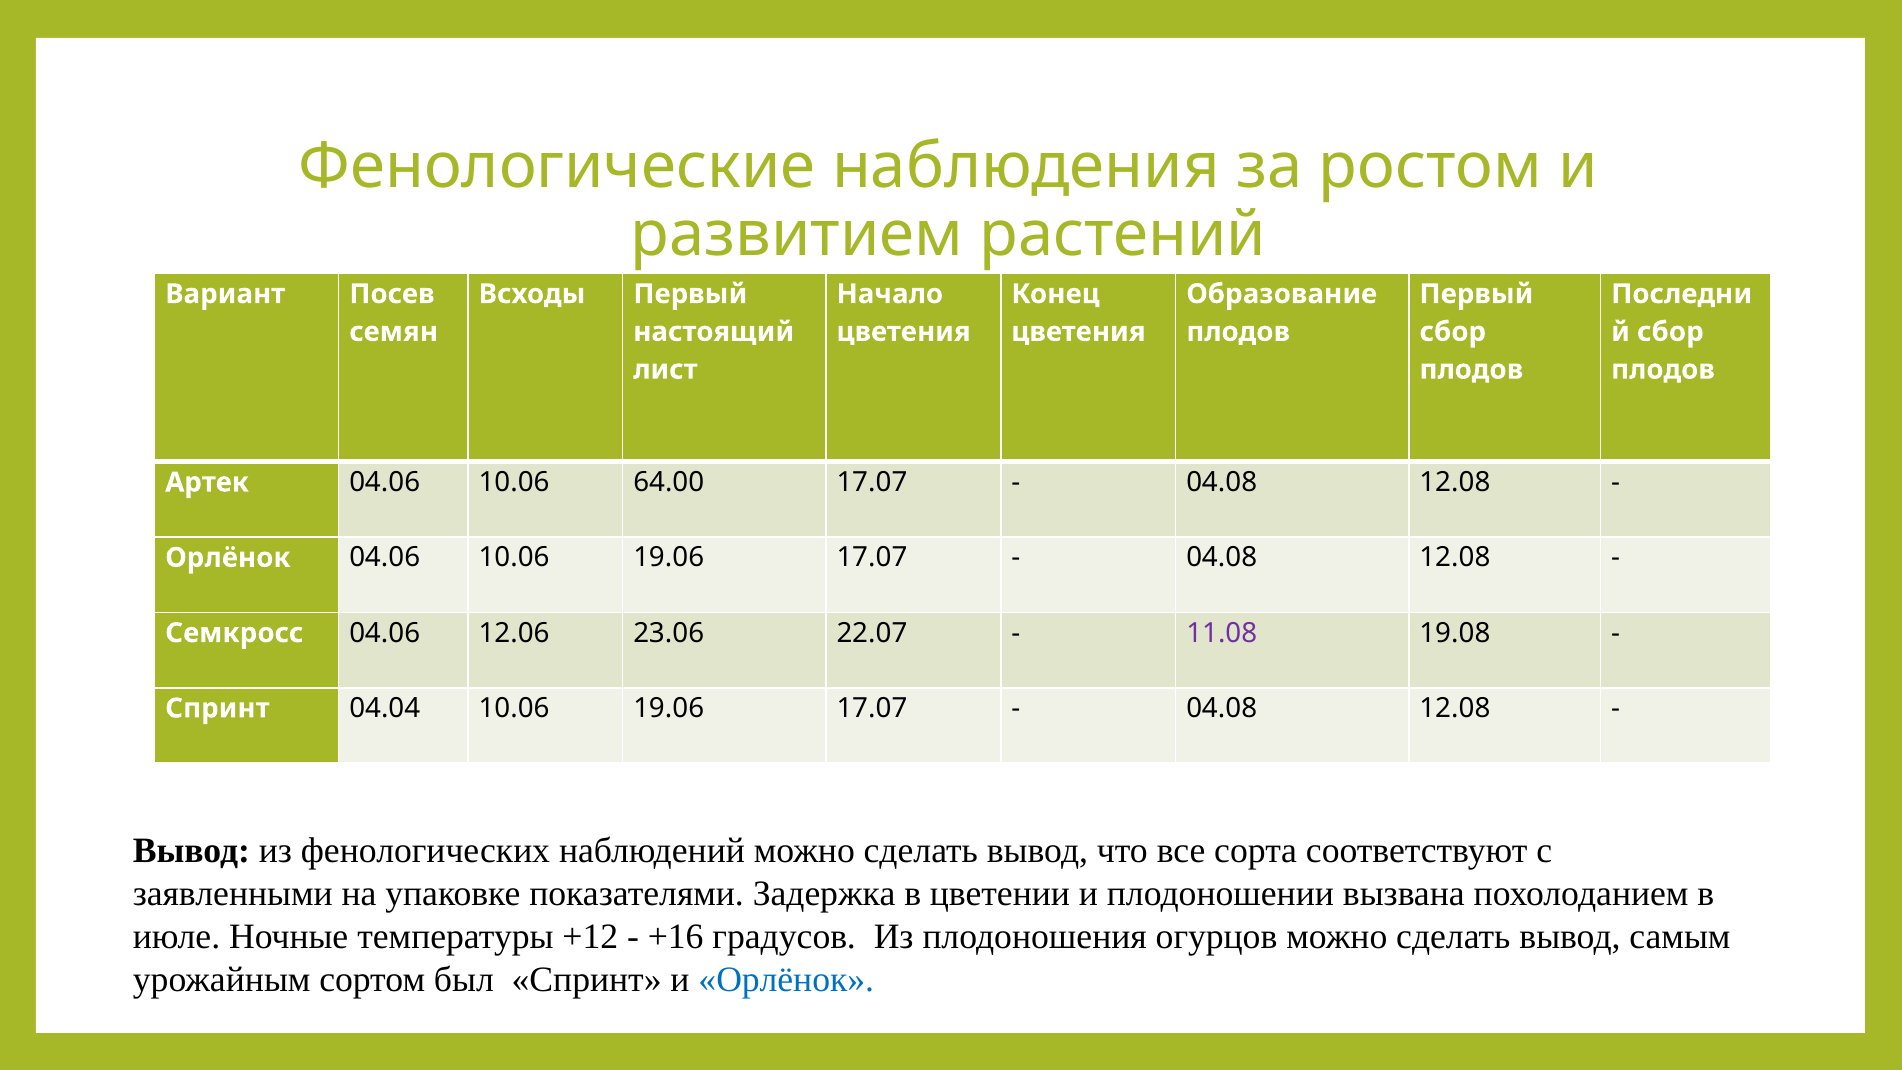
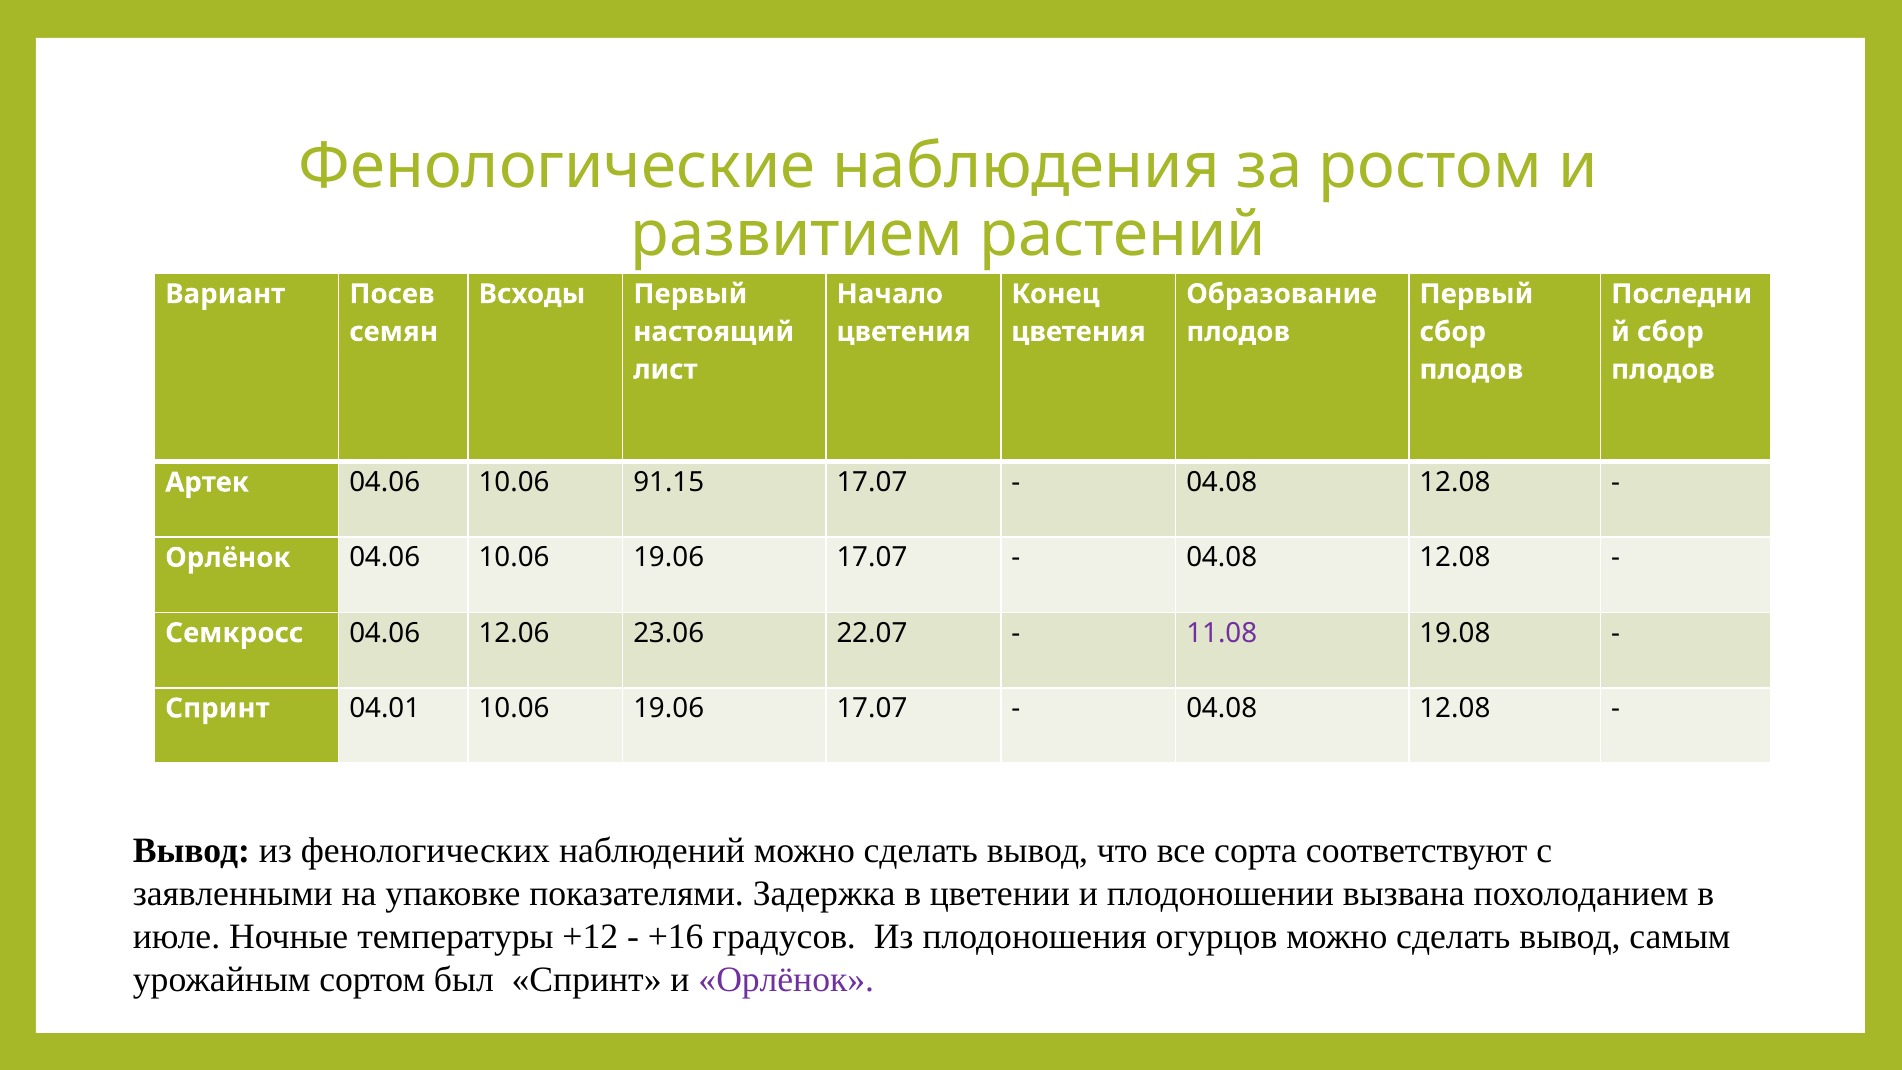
64.00: 64.00 -> 91.15
04.04: 04.04 -> 04.01
Орлёнок at (786, 979) colour: blue -> purple
